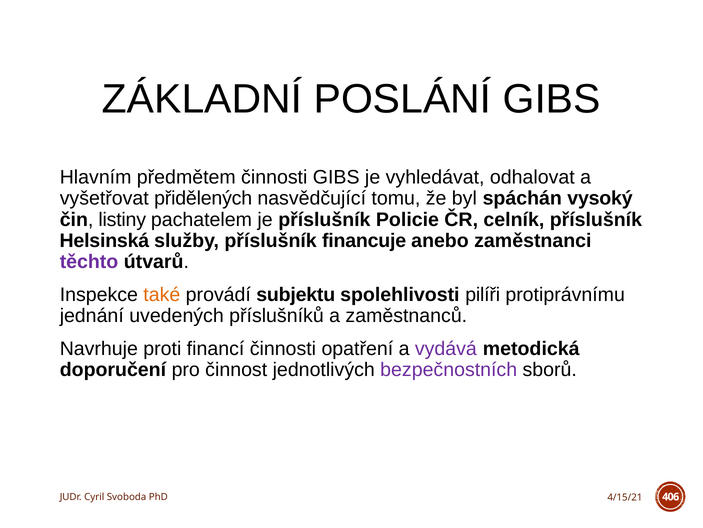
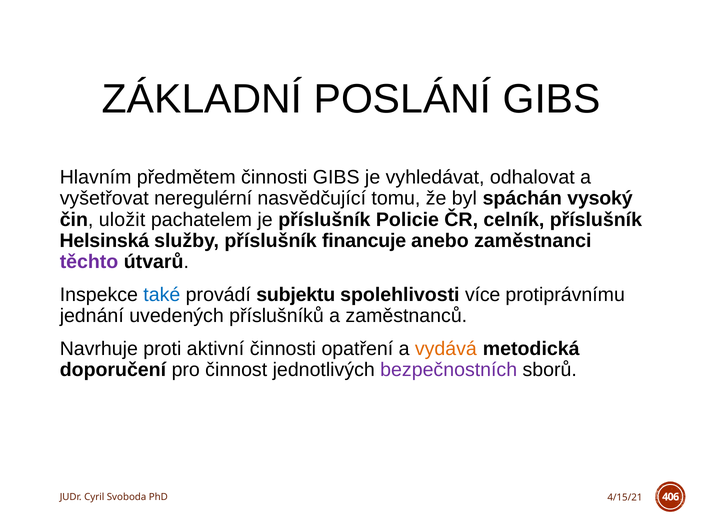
přidělených: přidělených -> neregulérní
listiny: listiny -> uložit
také colour: orange -> blue
pilíři: pilíři -> více
financí: financí -> aktivní
vydává colour: purple -> orange
